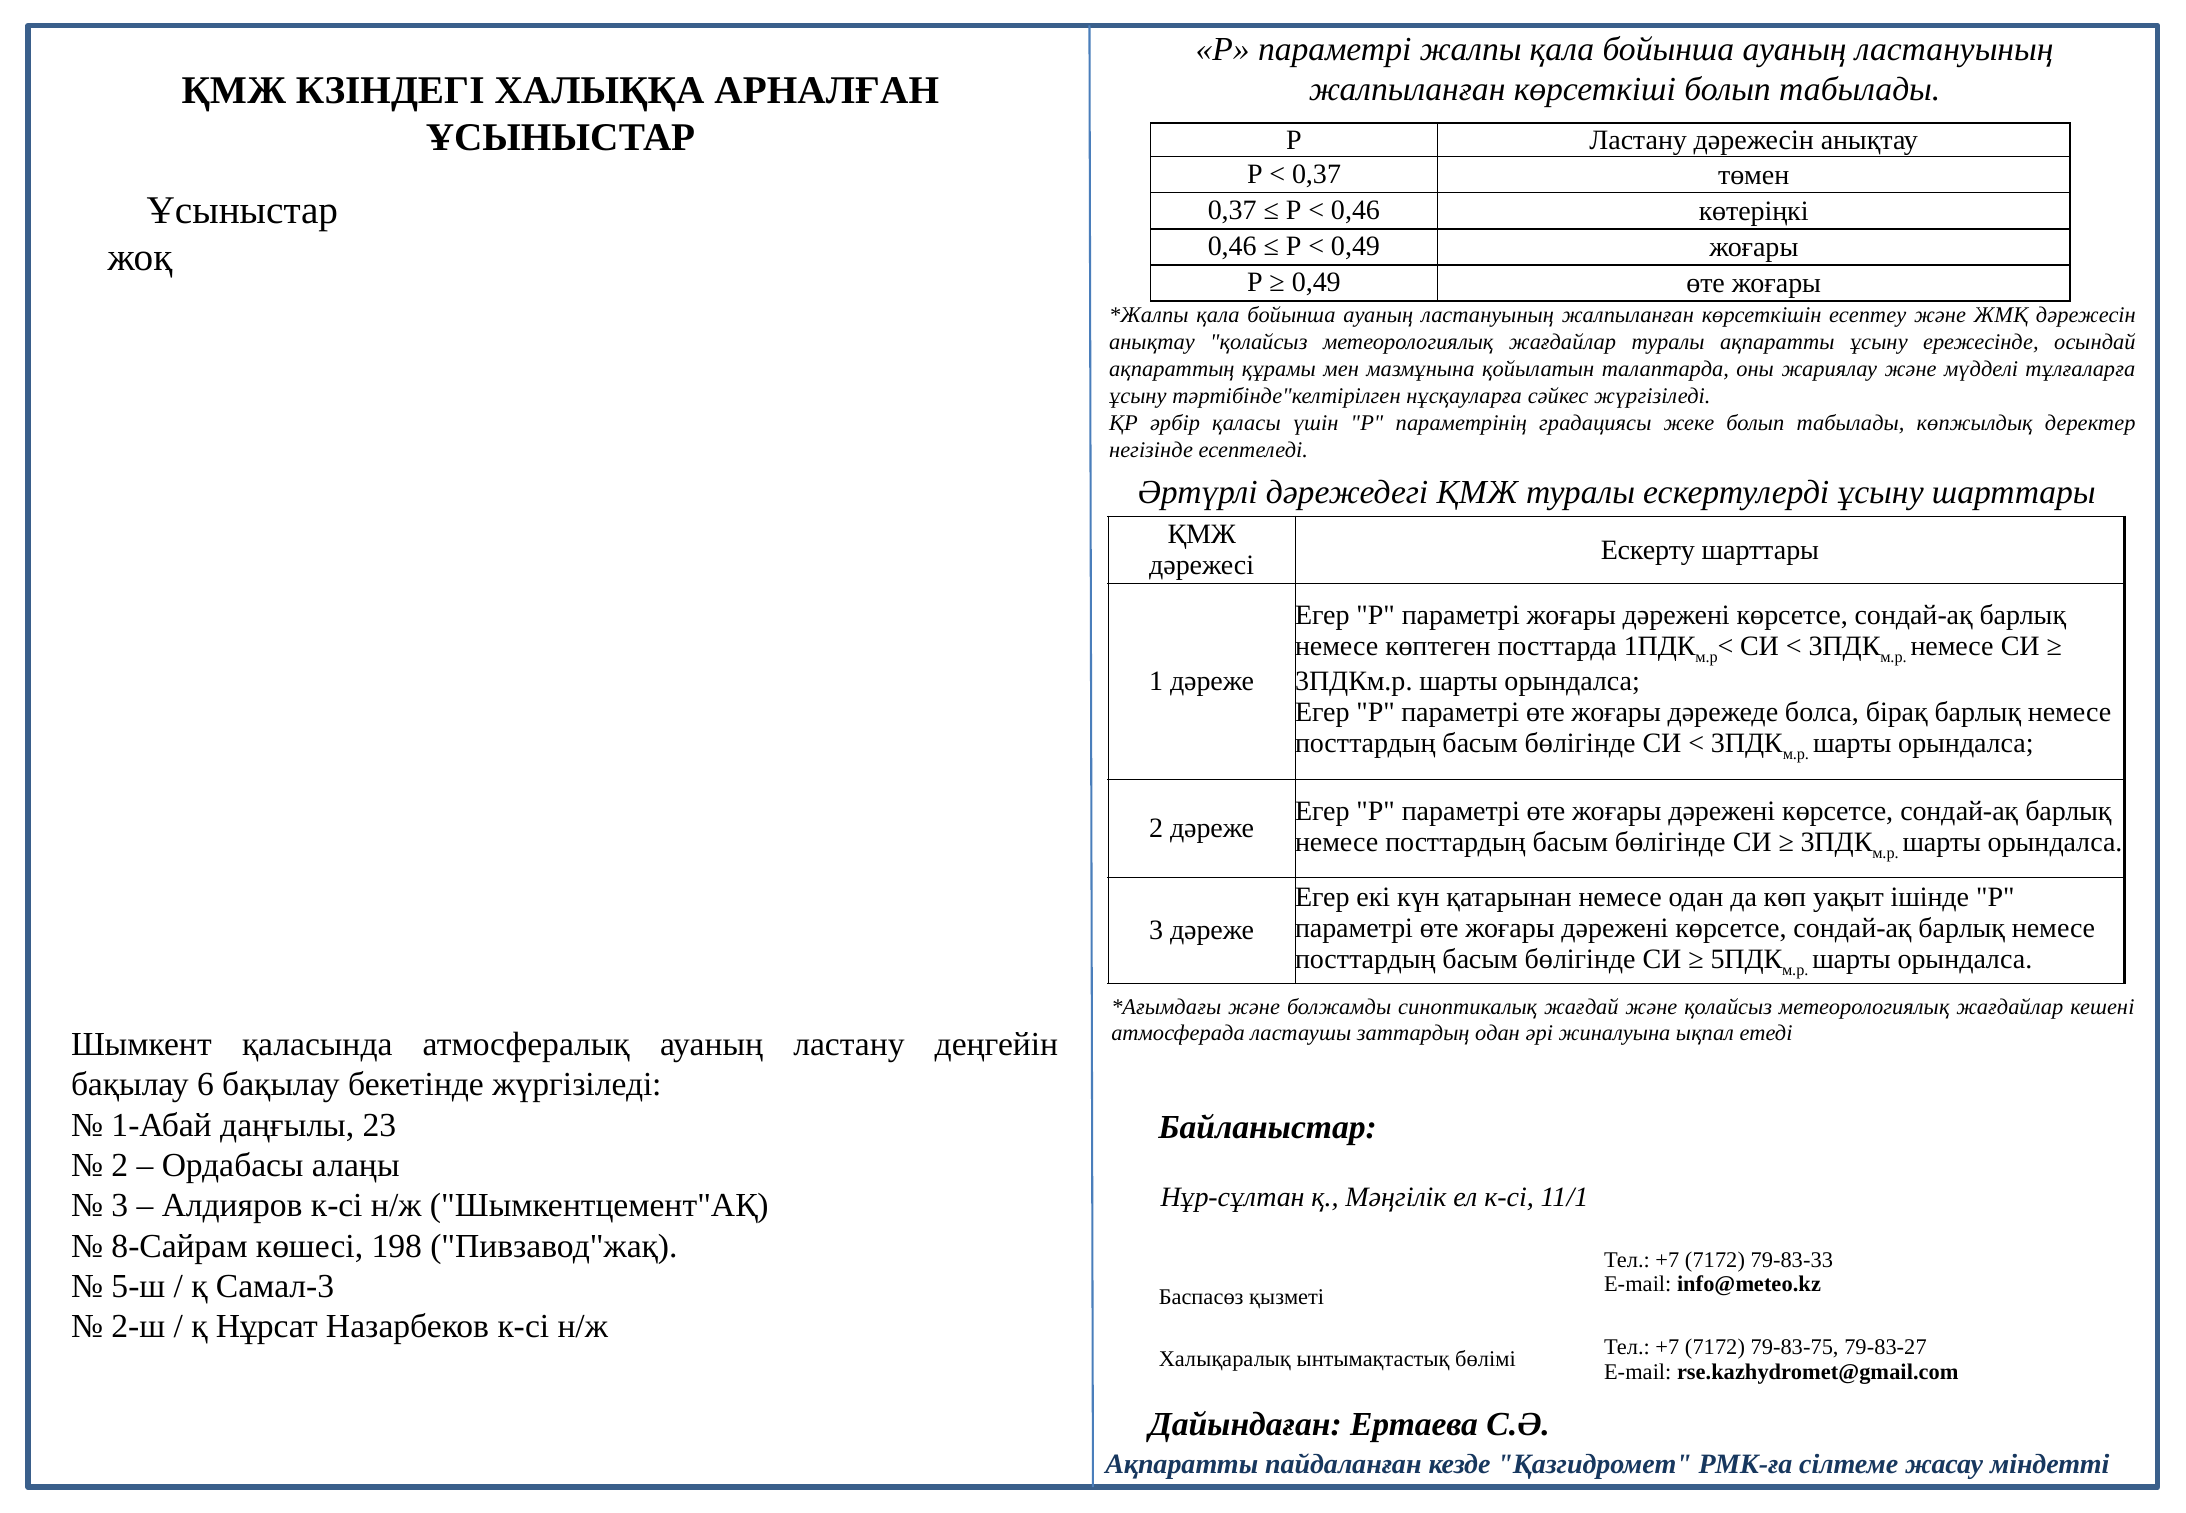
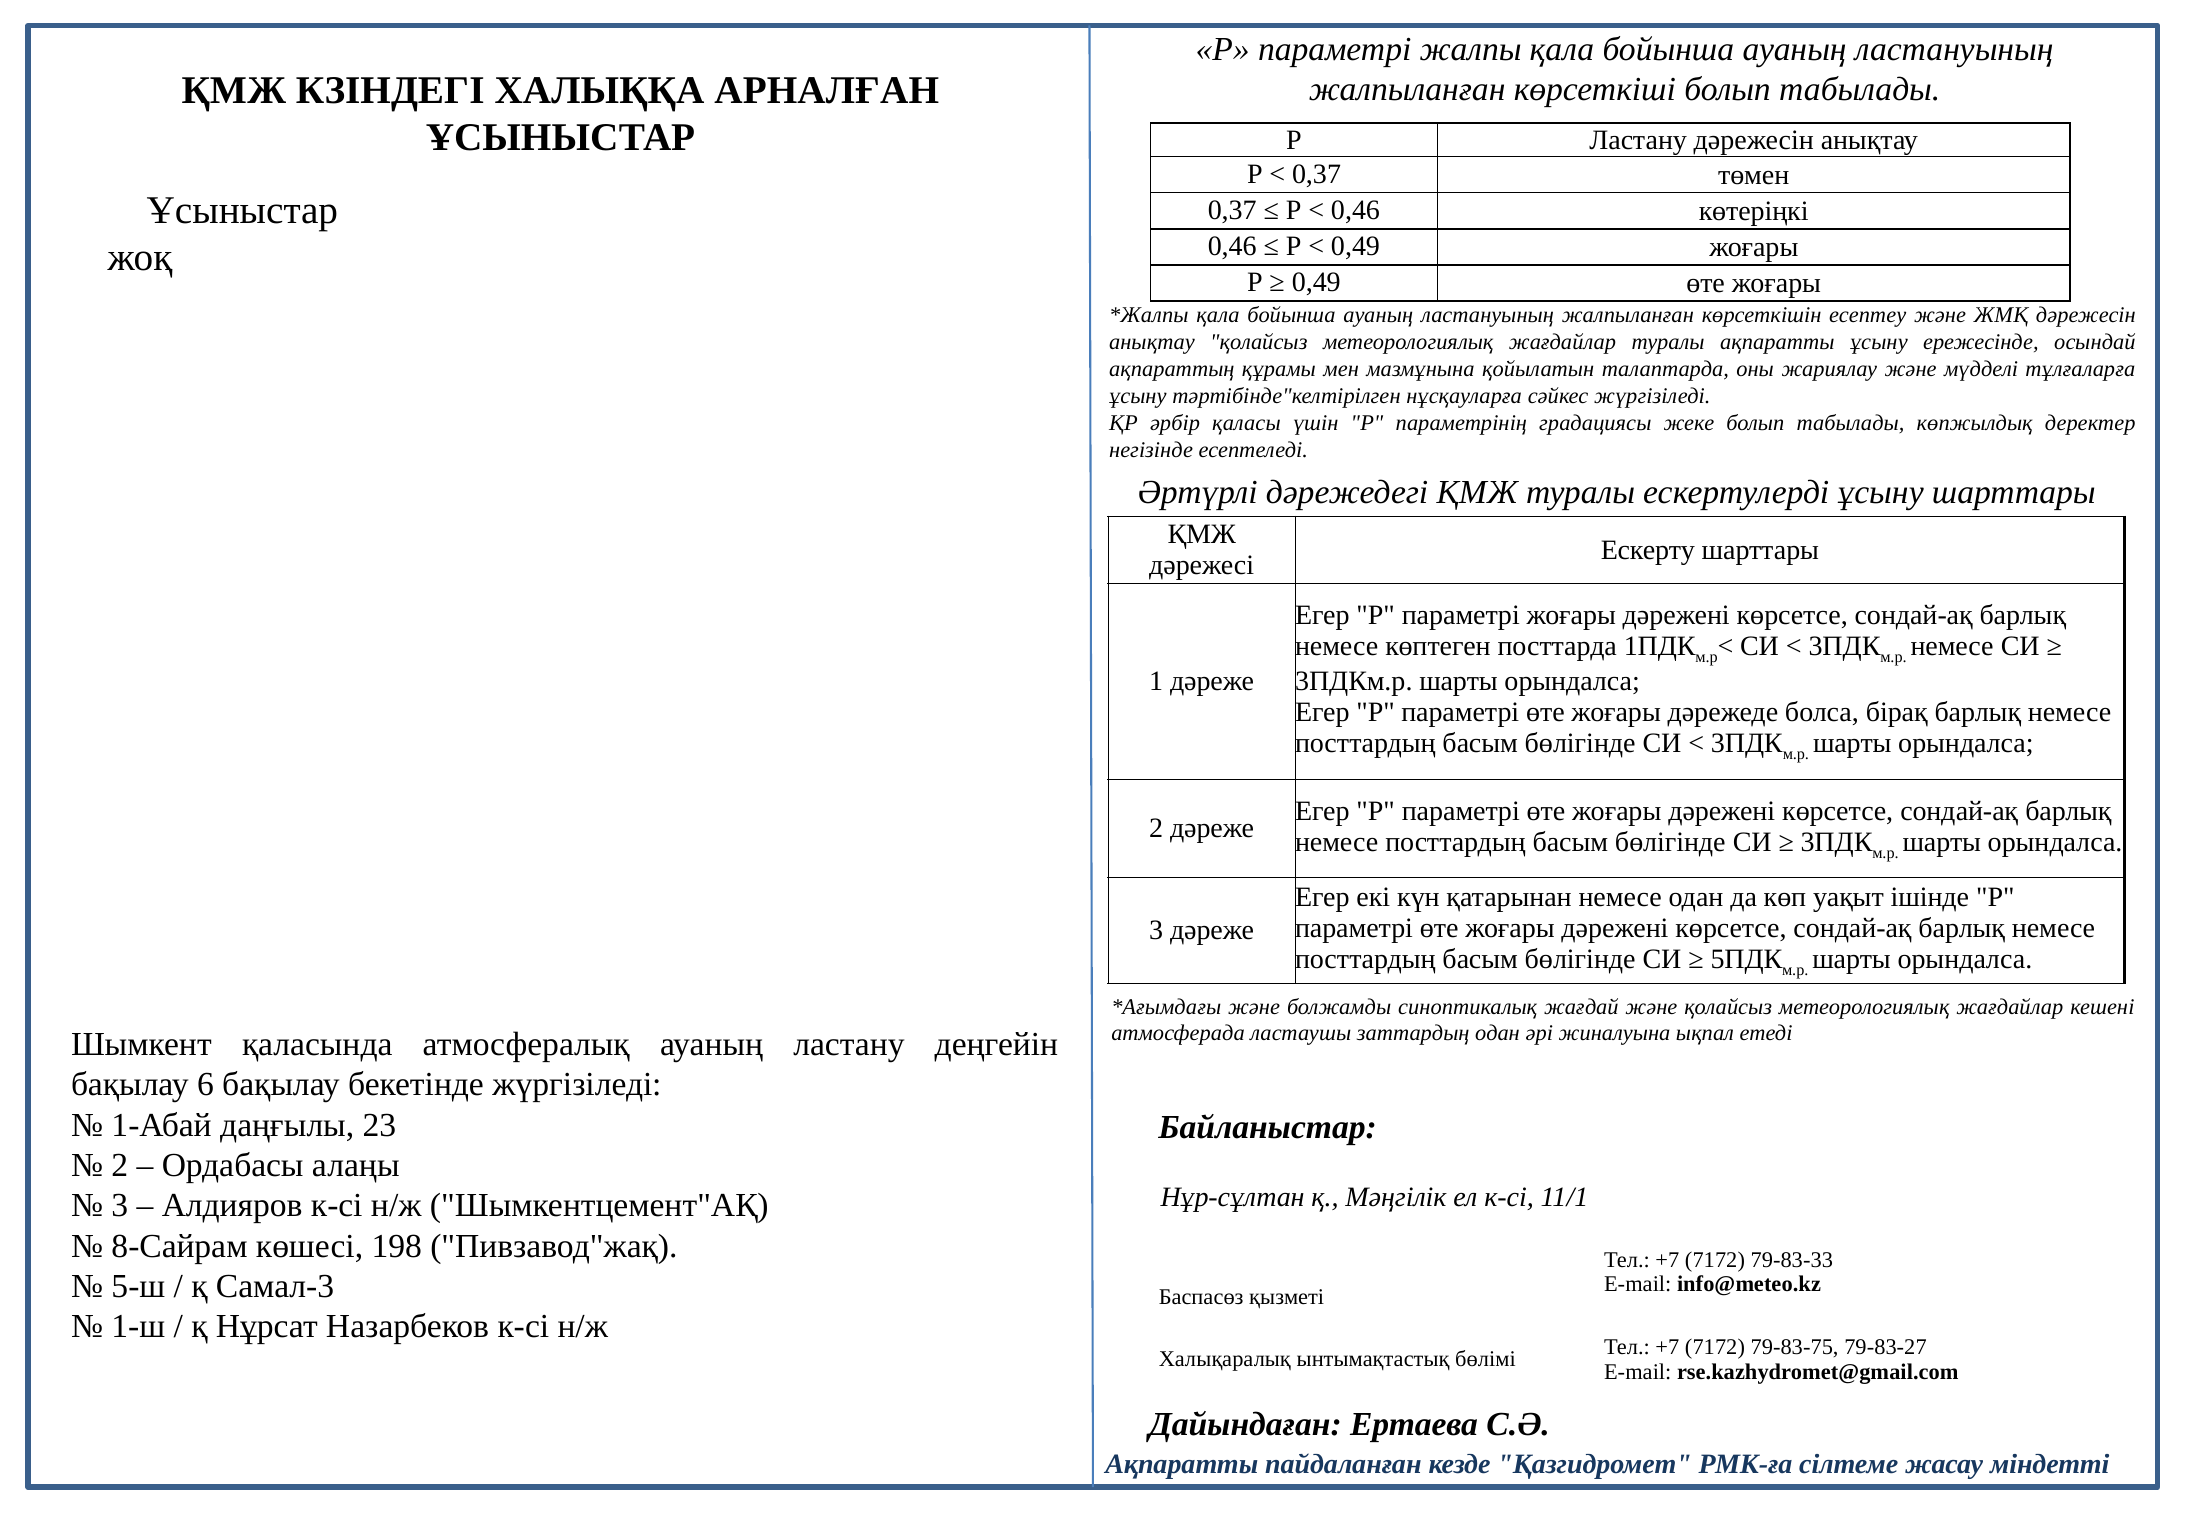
2-ш: 2-ш -> 1-ш
